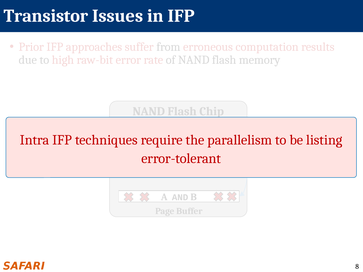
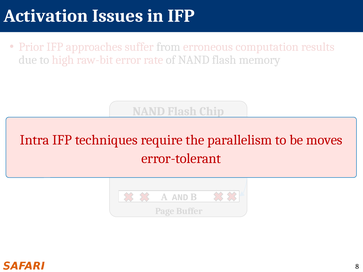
Transistor: Transistor -> Activation
listing: listing -> moves
